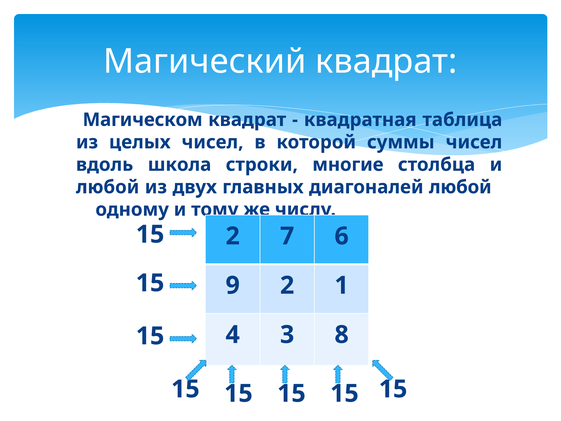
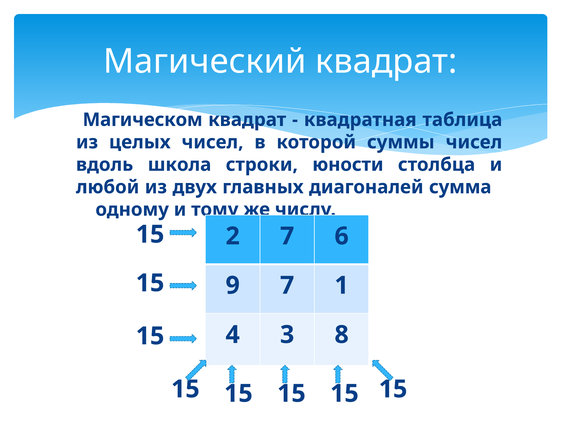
многие: многие -> юности
диагоналей любой: любой -> сумма
9 2: 2 -> 7
